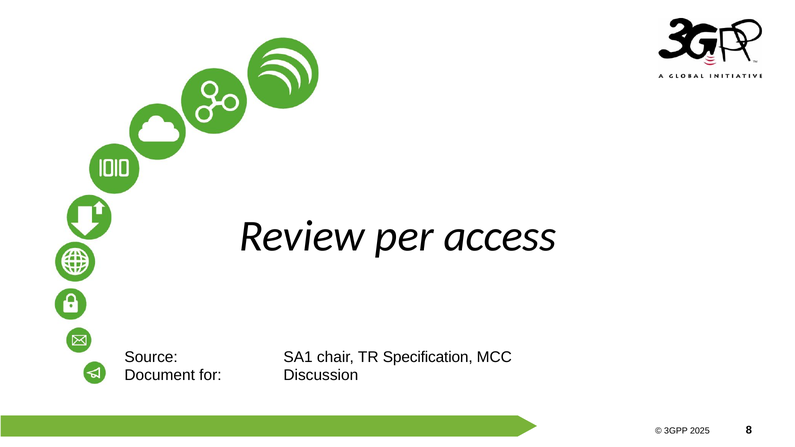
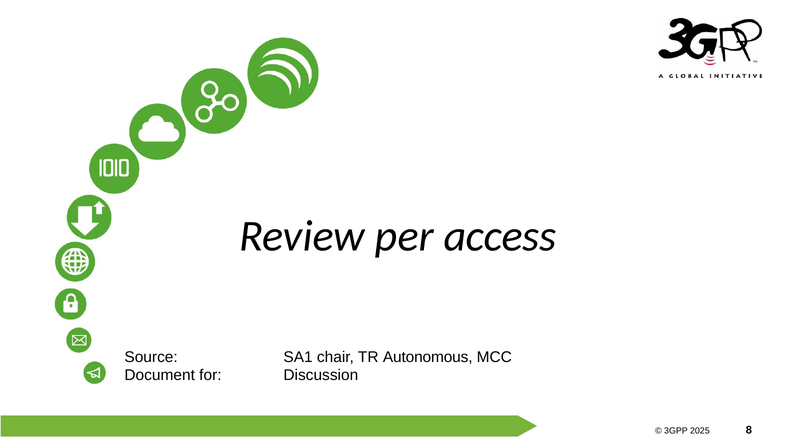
Specification: Specification -> Autonomous
